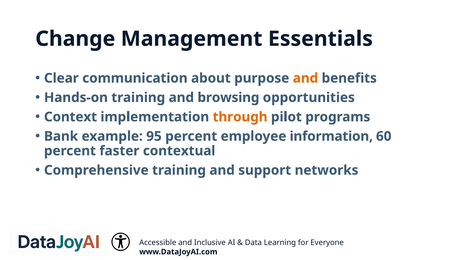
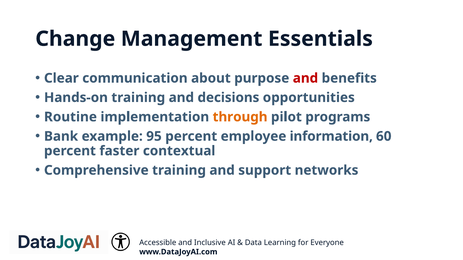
and at (305, 78) colour: orange -> red
browsing: browsing -> decisions
Context: Context -> Routine
